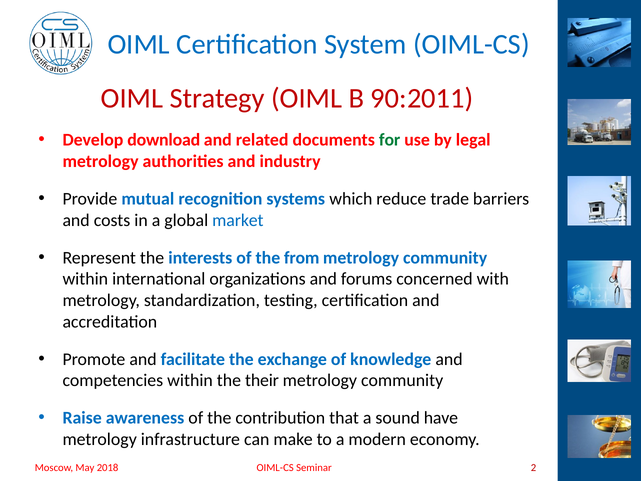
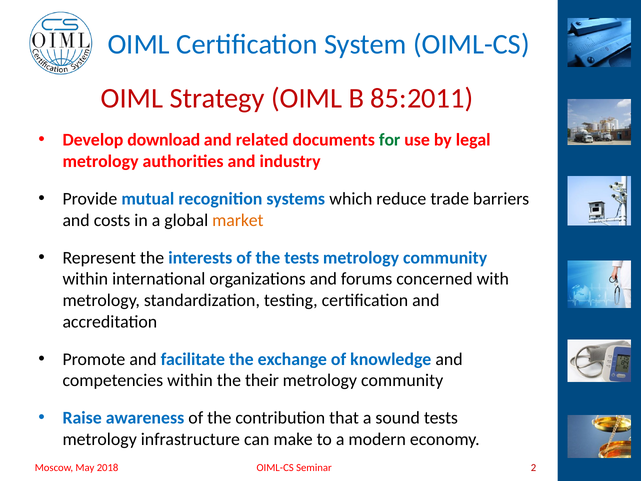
90:2011: 90:2011 -> 85:2011
market colour: blue -> orange
the from: from -> tests
sound have: have -> tests
